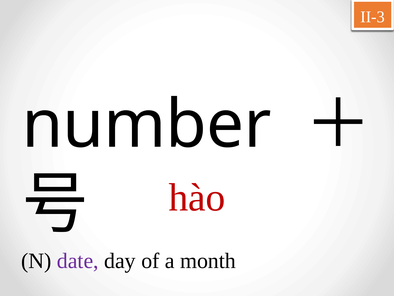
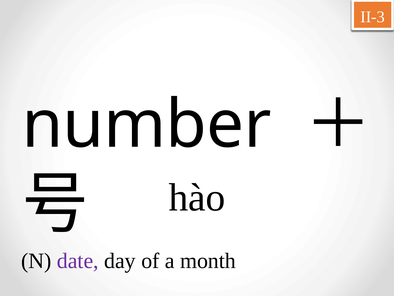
hào colour: red -> black
